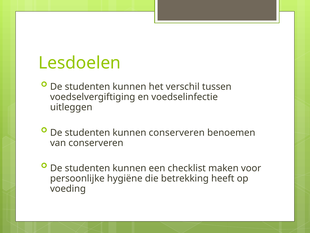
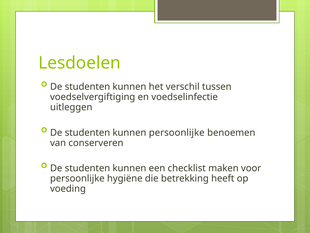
kunnen conserveren: conserveren -> persoonlijke
